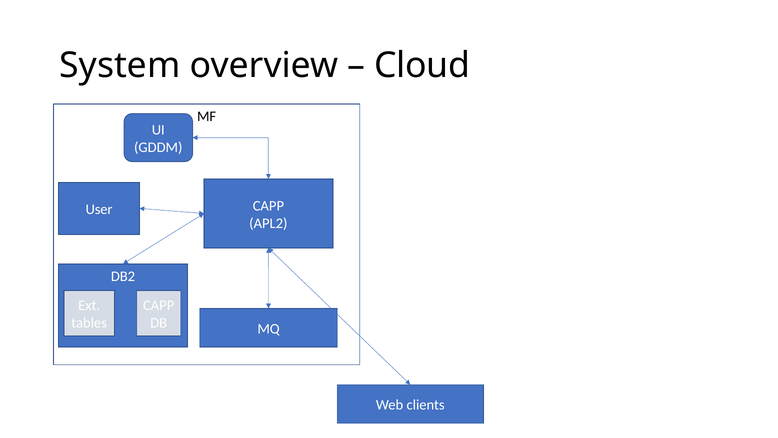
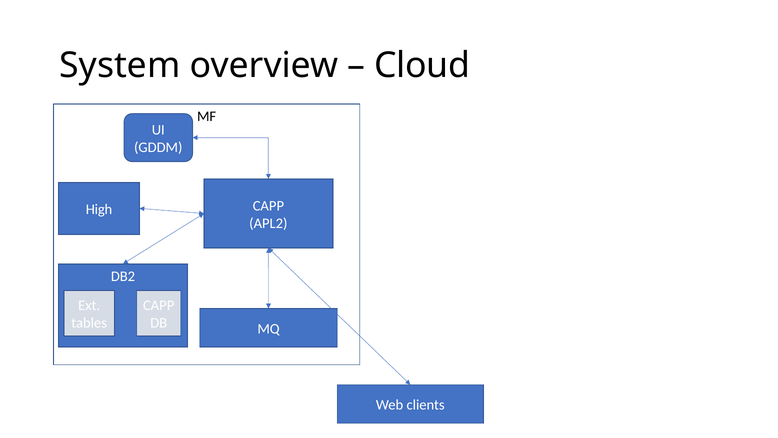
User: User -> High
